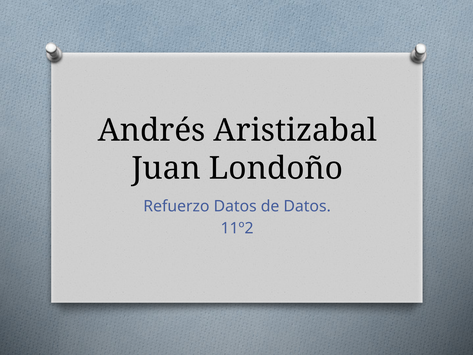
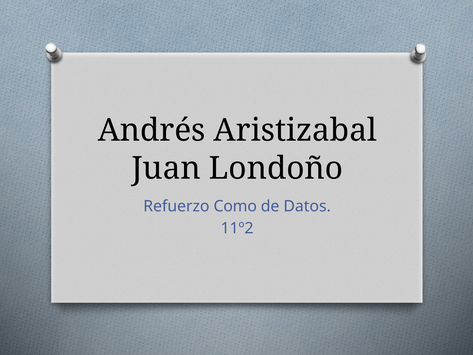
Refuerzo Datos: Datos -> Como
